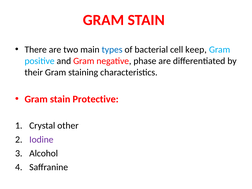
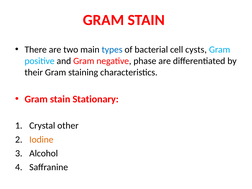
keep: keep -> cysts
Protective: Protective -> Stationary
Iodine colour: purple -> orange
